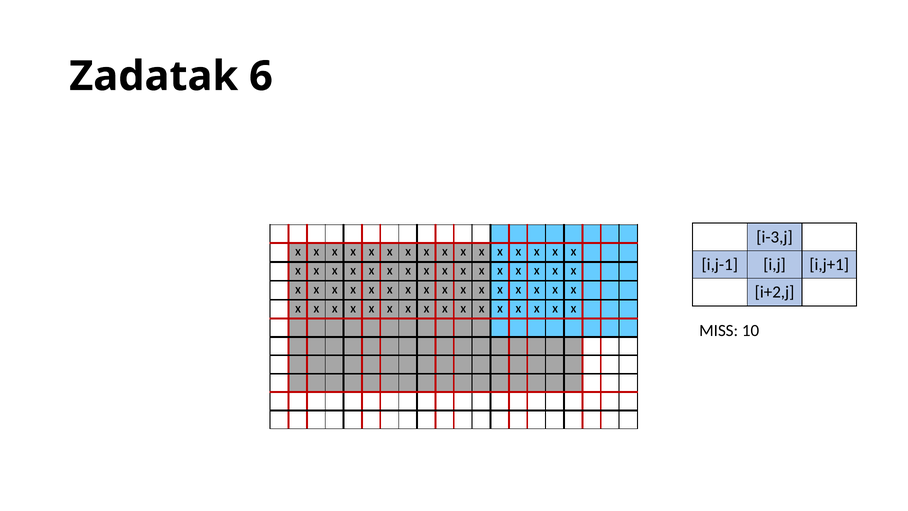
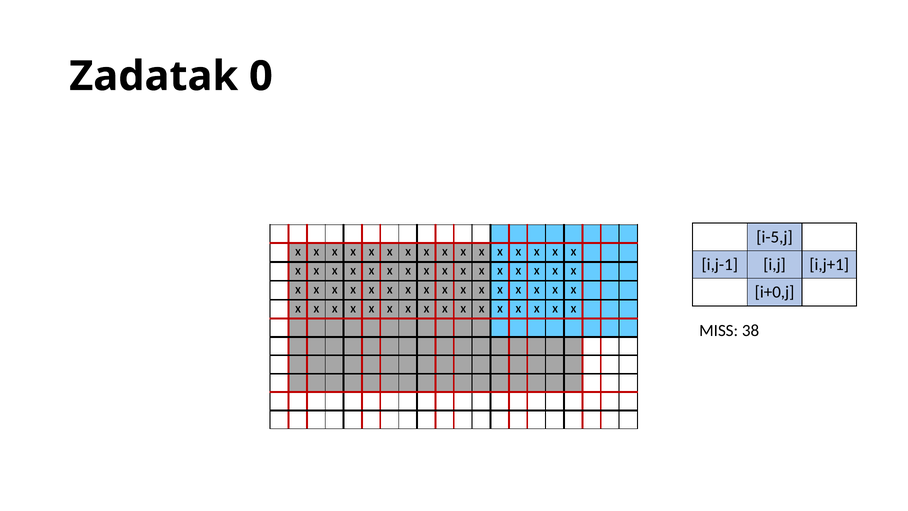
6: 6 -> 0
i-3,j: i-3,j -> i-5,j
i+2,j: i+2,j -> i+0,j
10: 10 -> 38
